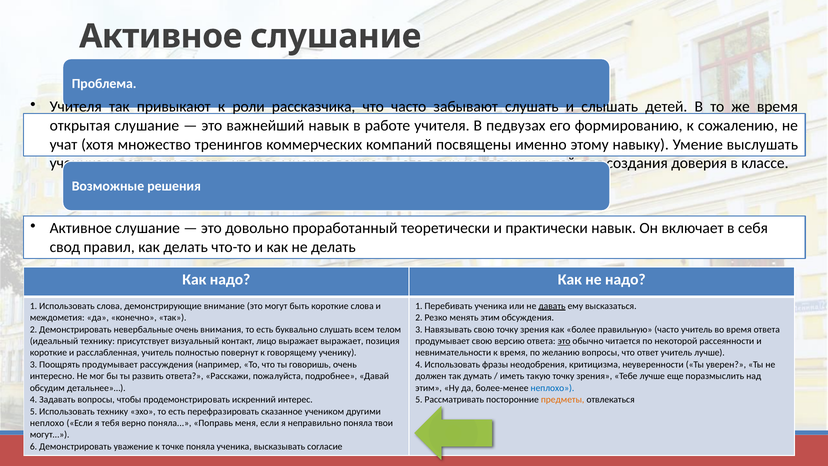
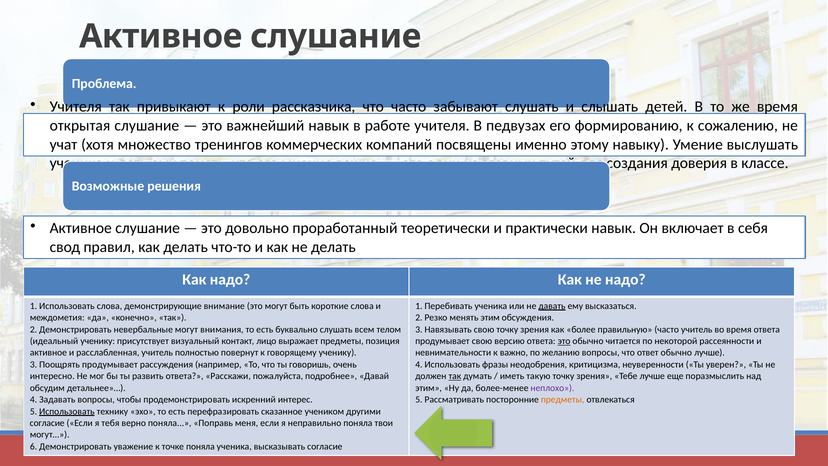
невербальные очень: очень -> могут
идеальный технику: технику -> ученику
выражает выражает: выражает -> предметы
короткие at (48, 353): короткие -> активное
к время: время -> важно
ответ учитель: учитель -> обычно
так at (455, 376) underline: none -> present
неплохо at (552, 388) colour: blue -> purple
Использовать at (67, 411) underline: none -> present
неплохо at (47, 423): неплохо -> согласие
